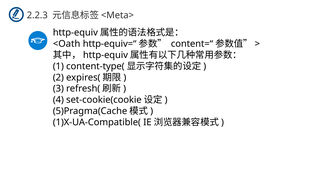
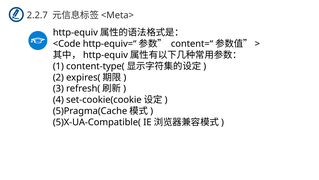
2.2.3: 2.2.3 -> 2.2.7
<Oath: <Oath -> <Code
1)X-UA-Compatible(: 1)X-UA-Compatible( -> 5)X-UA-Compatible(
